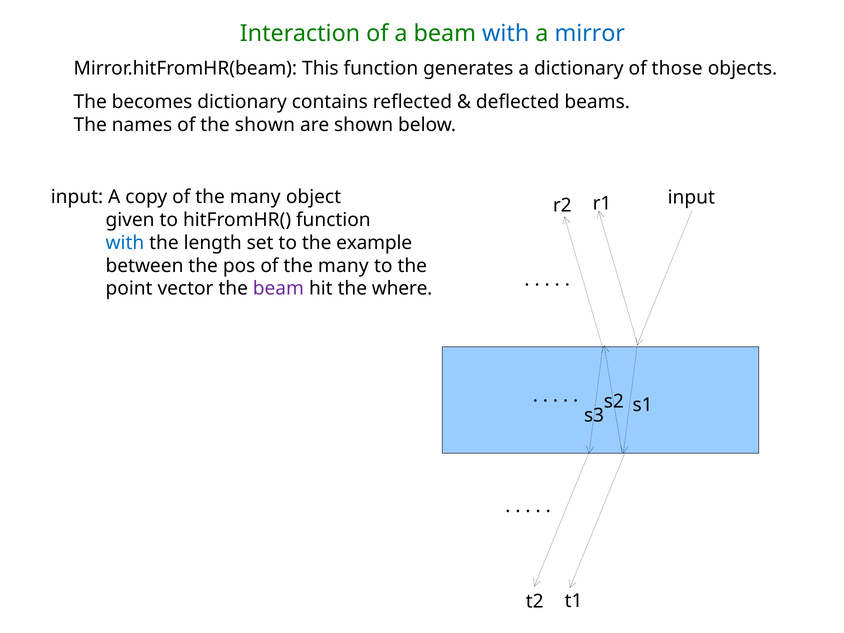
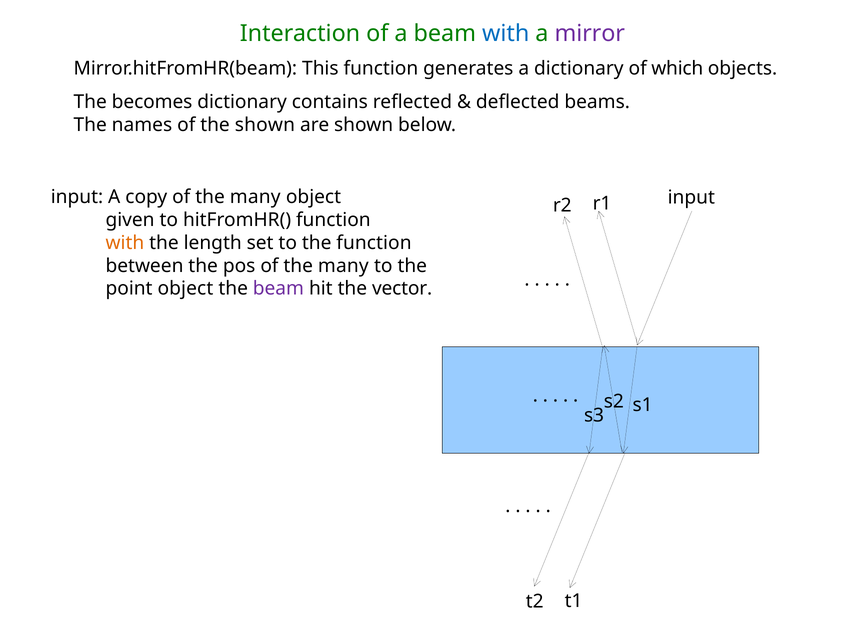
mirror colour: blue -> purple
those: those -> which
with at (125, 243) colour: blue -> orange
the example: example -> function
point vector: vector -> object
where: where -> vector
